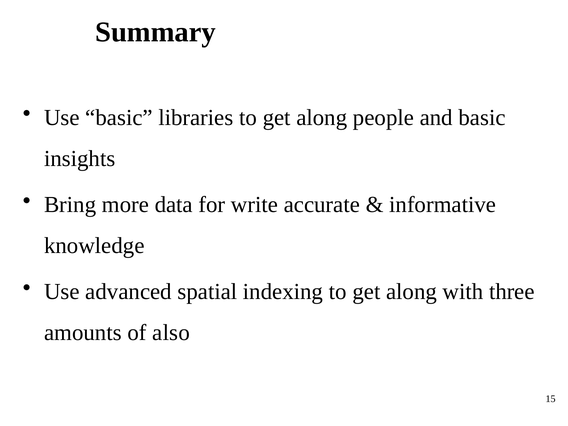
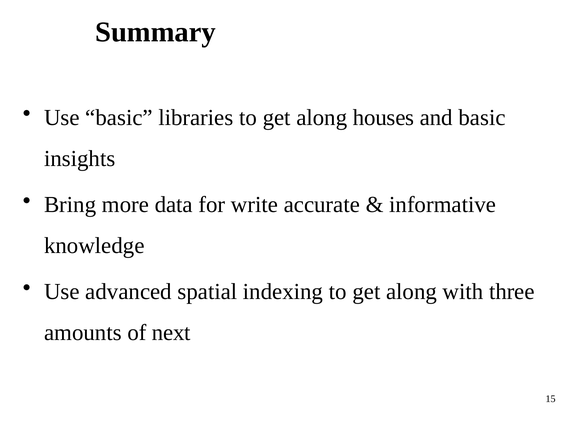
people: people -> houses
also: also -> next
